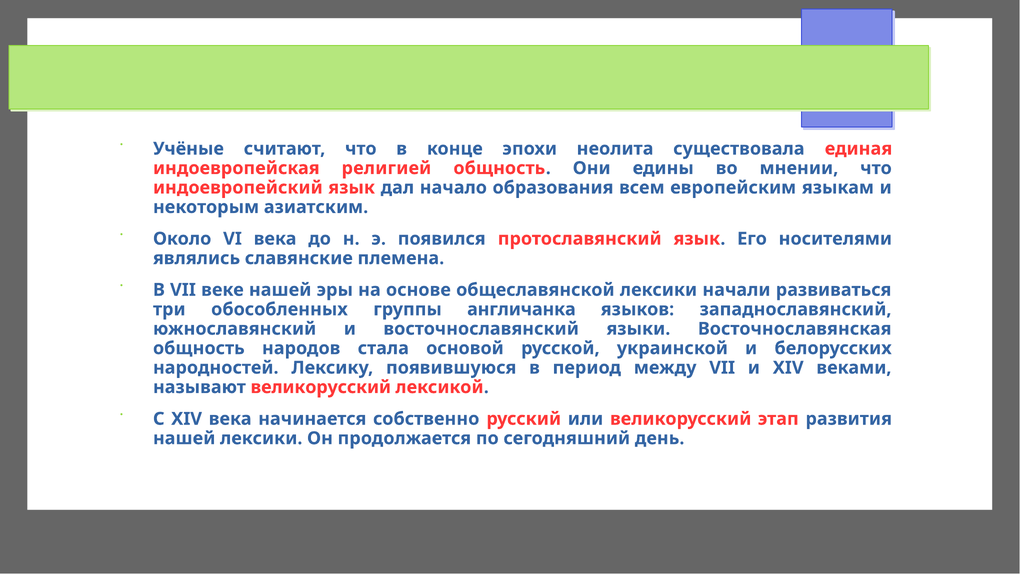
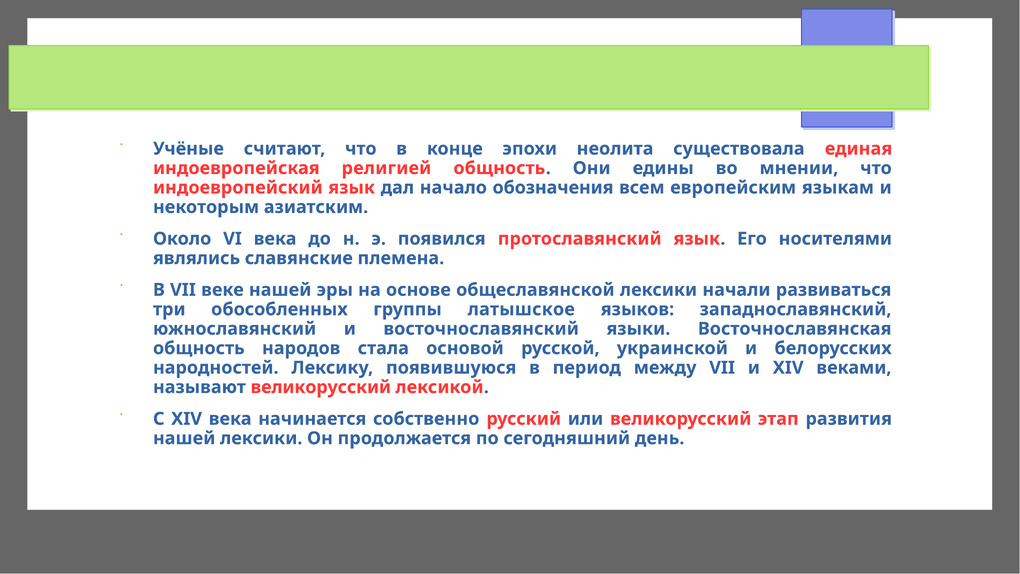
образования: образования -> обозначения
англичанка: англичанка -> латышское
